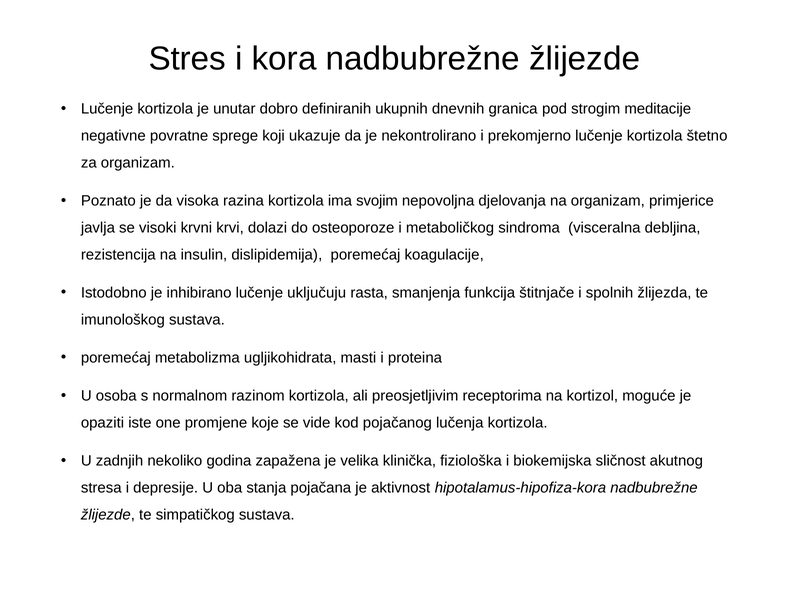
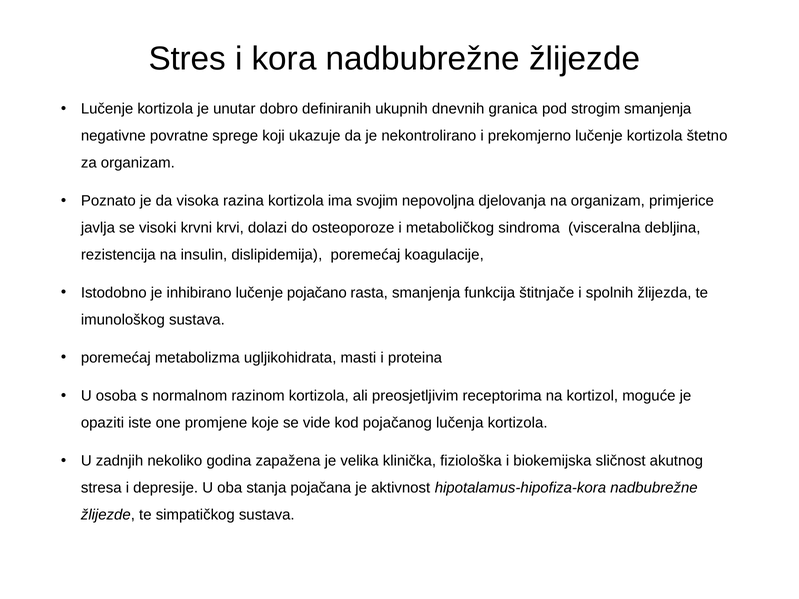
strogim meditacije: meditacije -> smanjenja
uključuju: uključuju -> pojačano
